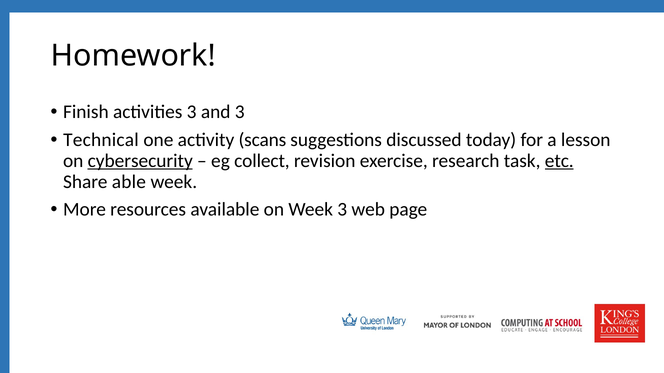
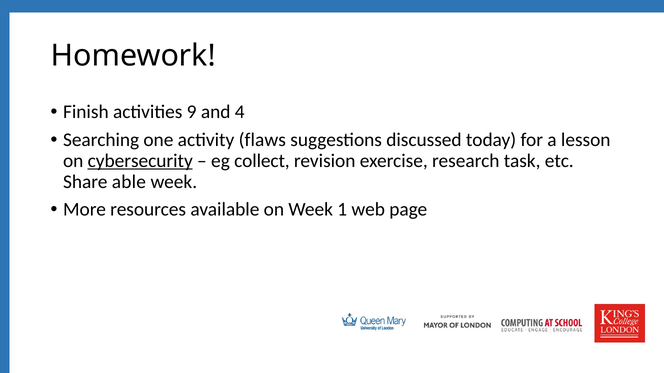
activities 3: 3 -> 9
and 3: 3 -> 4
Technical: Technical -> Searching
scans: scans -> flaws
etc underline: present -> none
Week 3: 3 -> 1
